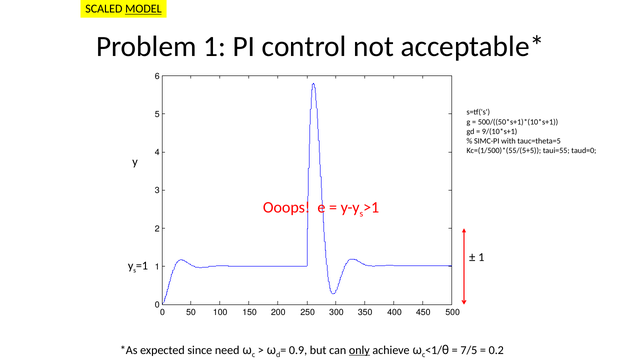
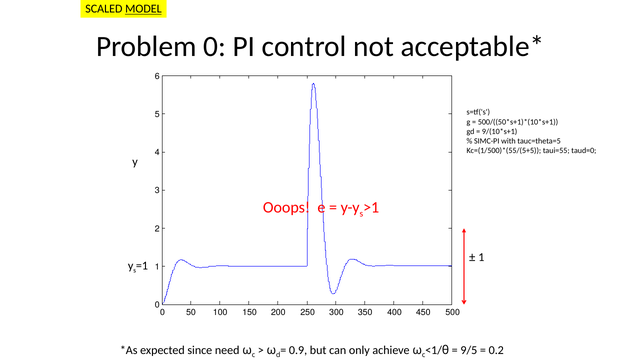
Problem 1: 1 -> 0
only underline: present -> none
7/5: 7/5 -> 9/5
